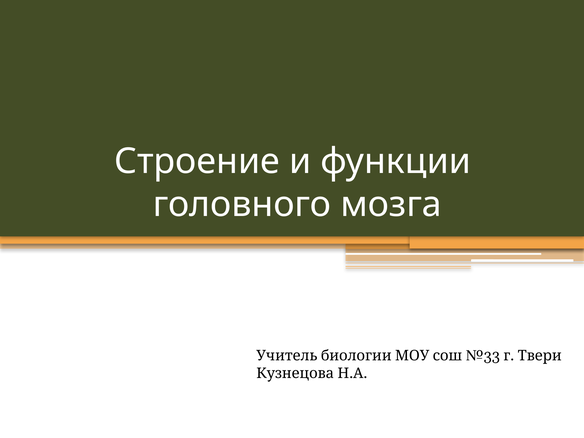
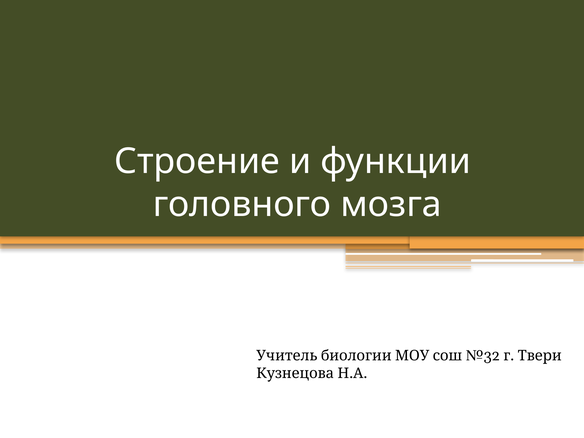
№33: №33 -> №32
